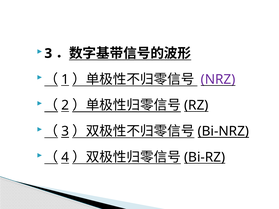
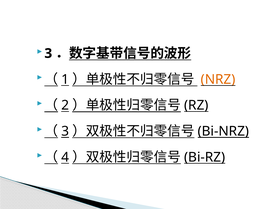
NRZ colour: purple -> orange
